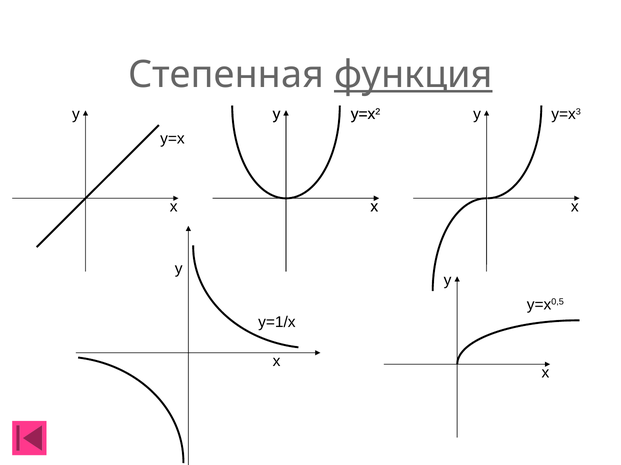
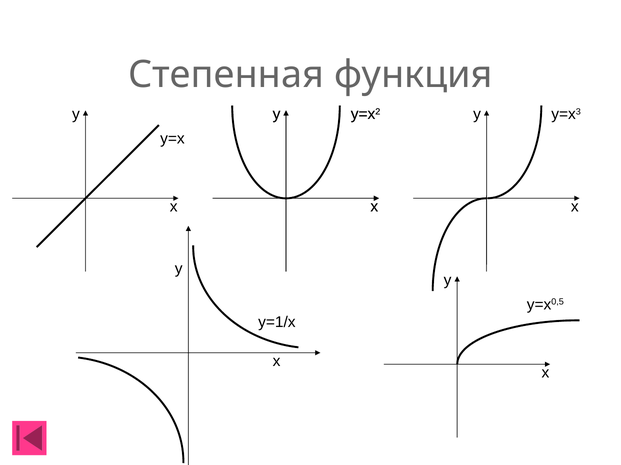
функция underline: present -> none
